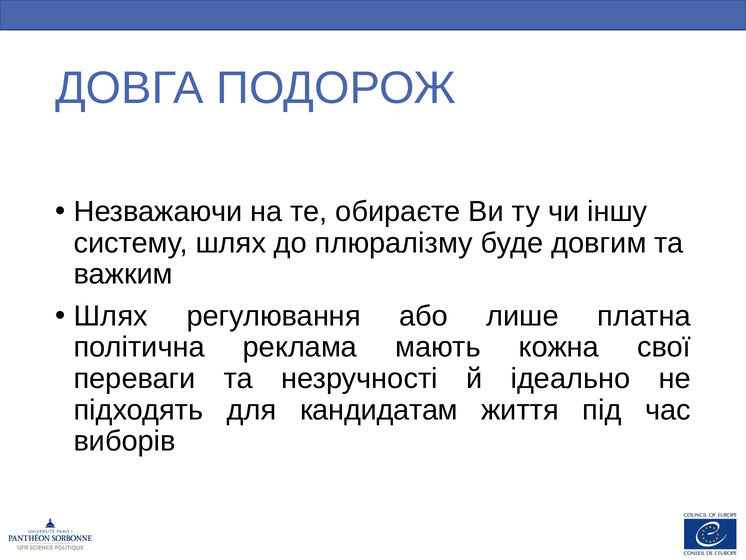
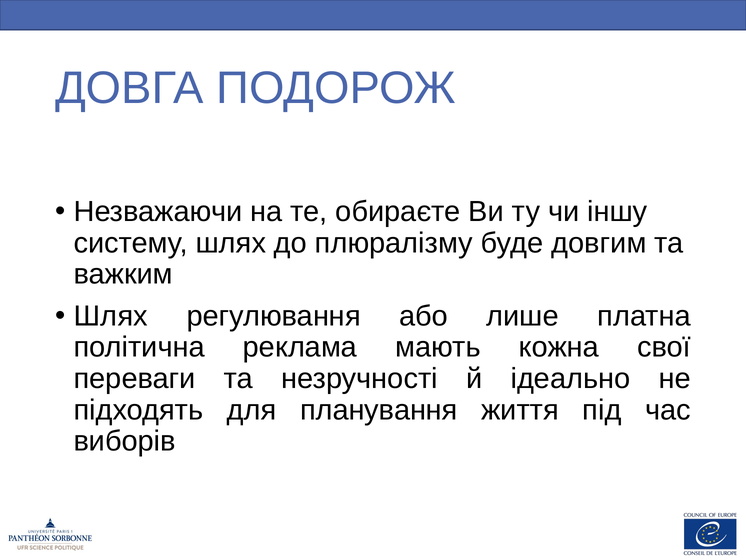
кандидатам: кандидатам -> планування
